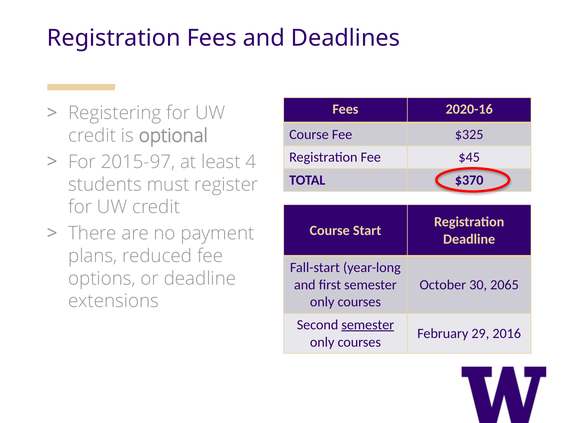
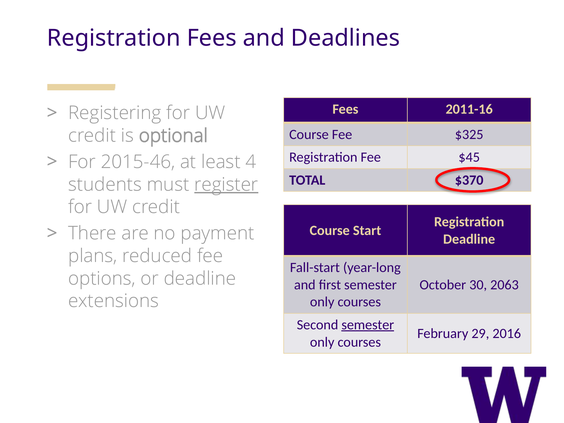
2020-16: 2020-16 -> 2011-16
2015-97: 2015-97 -> 2015-46
register underline: none -> present
2065: 2065 -> 2063
